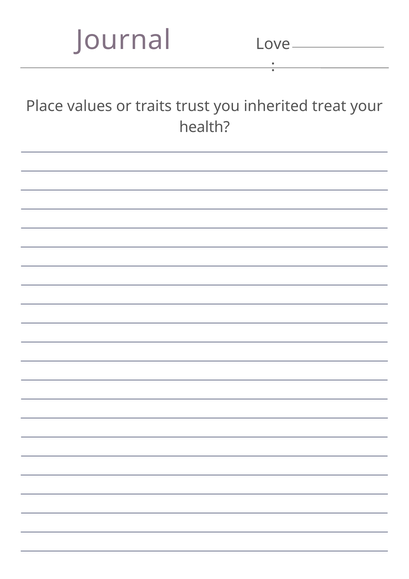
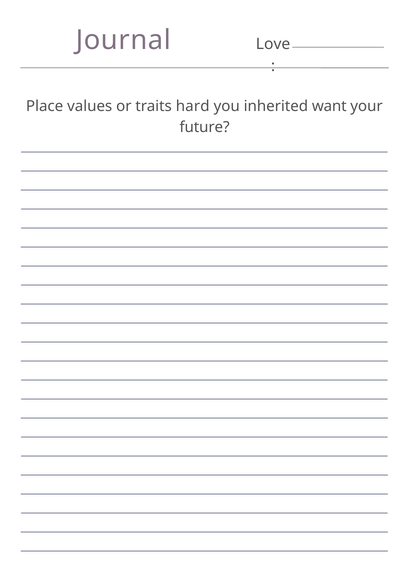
trust: trust -> hard
treat: treat -> want
health: health -> future
